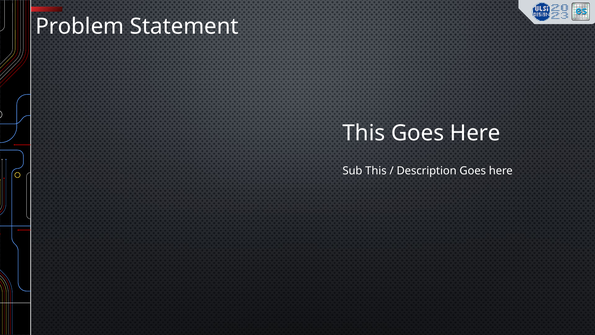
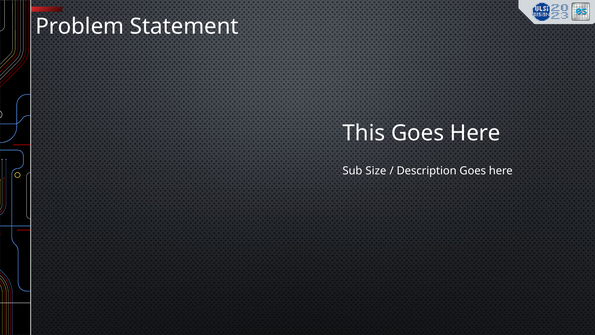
Sub This: This -> Size
